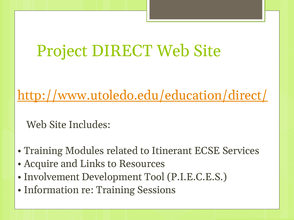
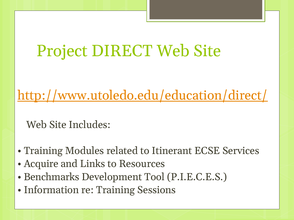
Involvement: Involvement -> Benchmarks
